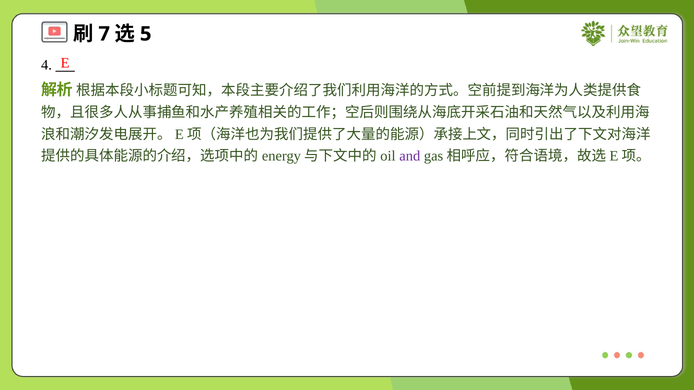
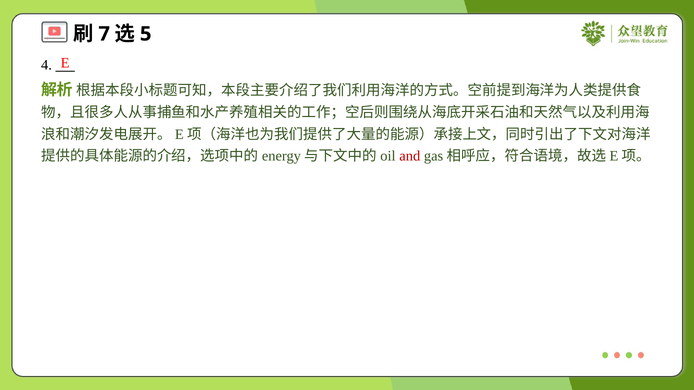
and colour: purple -> red
